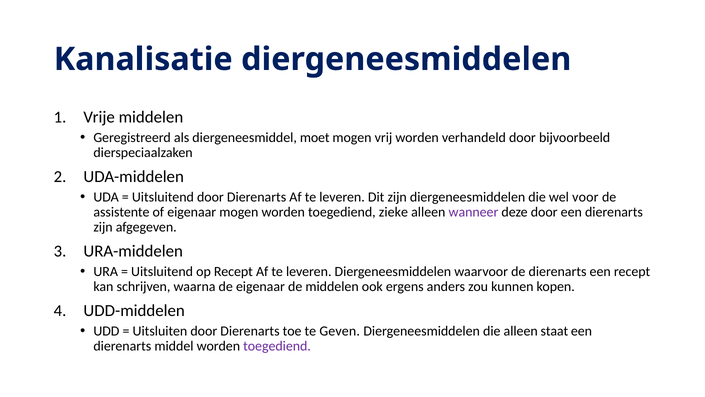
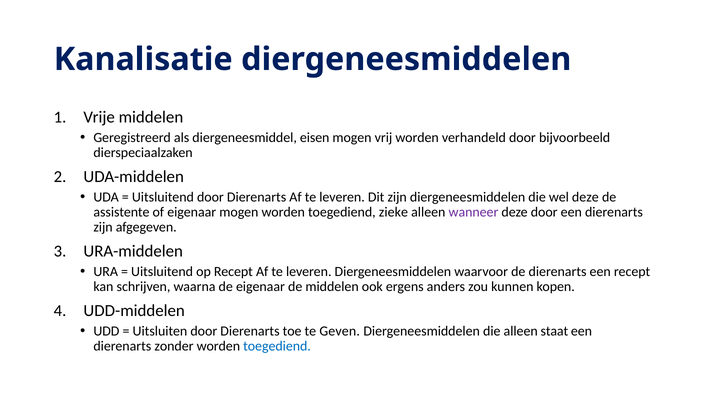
moet: moet -> eisen
wel voor: voor -> deze
middel: middel -> zonder
toegediend at (277, 346) colour: purple -> blue
